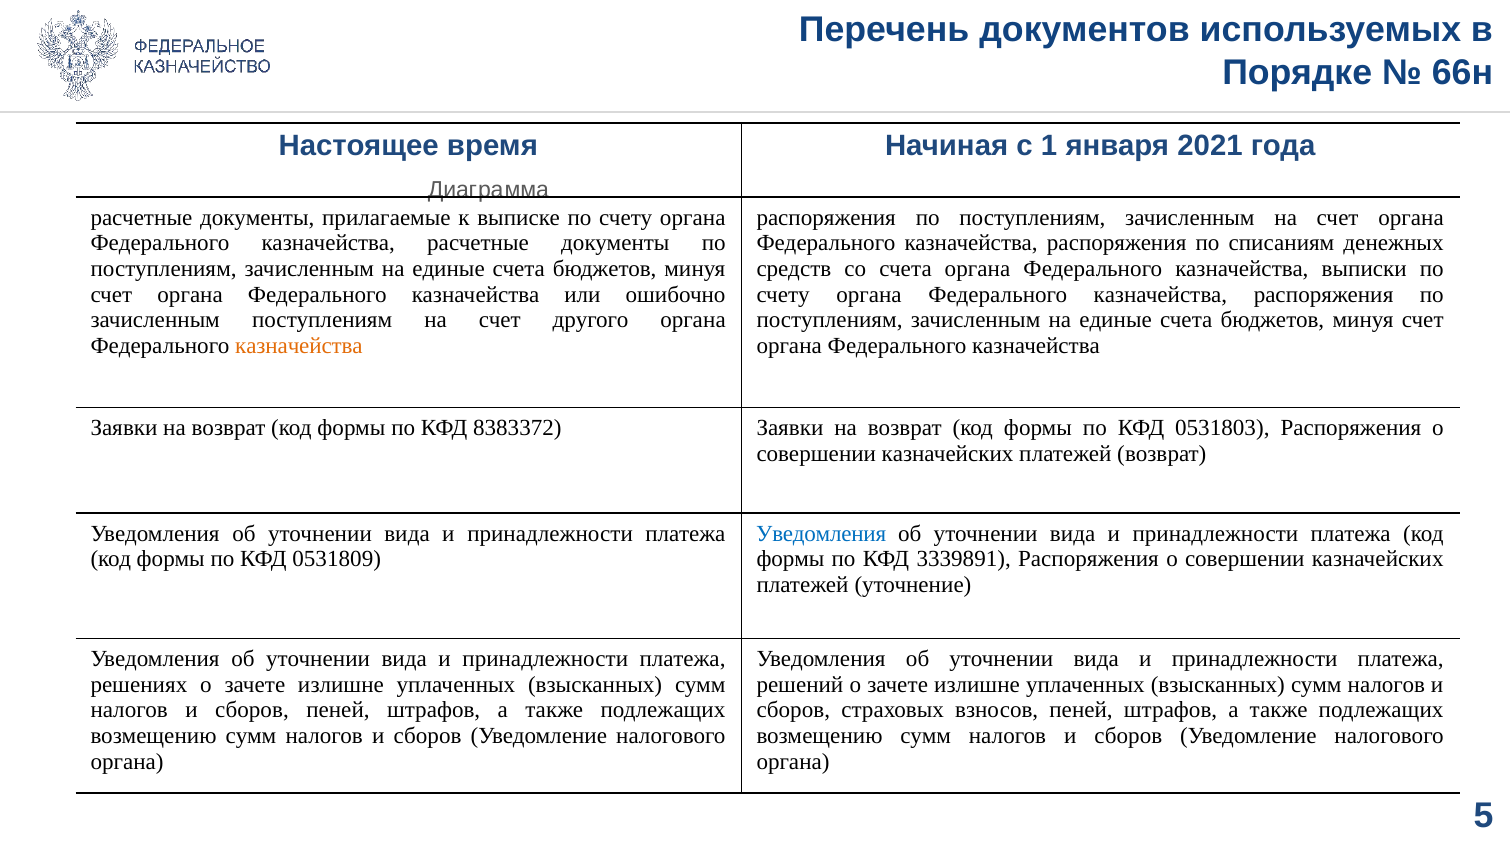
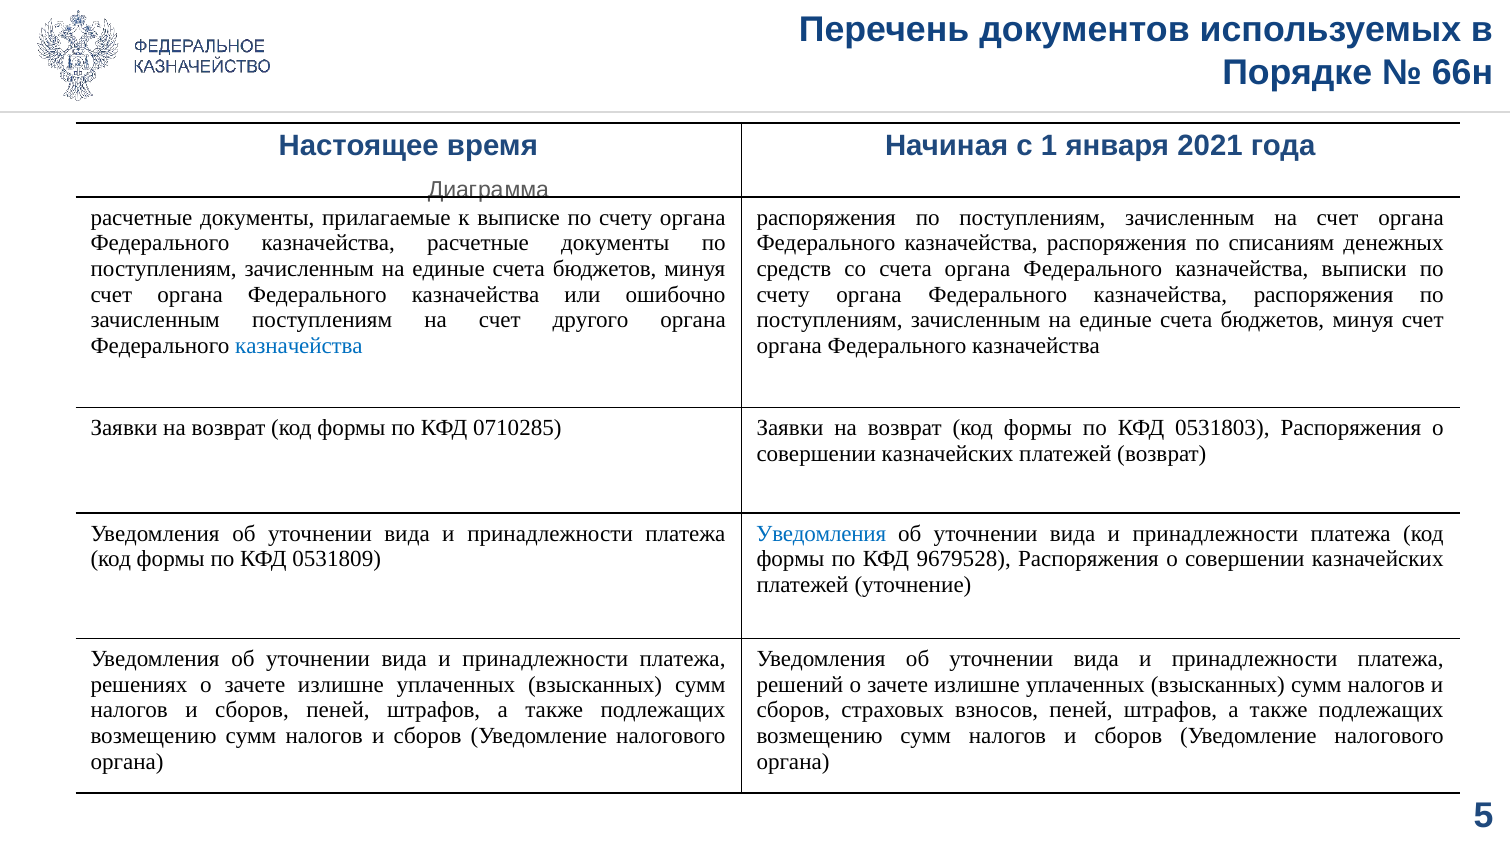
казначейства at (299, 346) colour: orange -> blue
8383372: 8383372 -> 0710285
3339891: 3339891 -> 9679528
